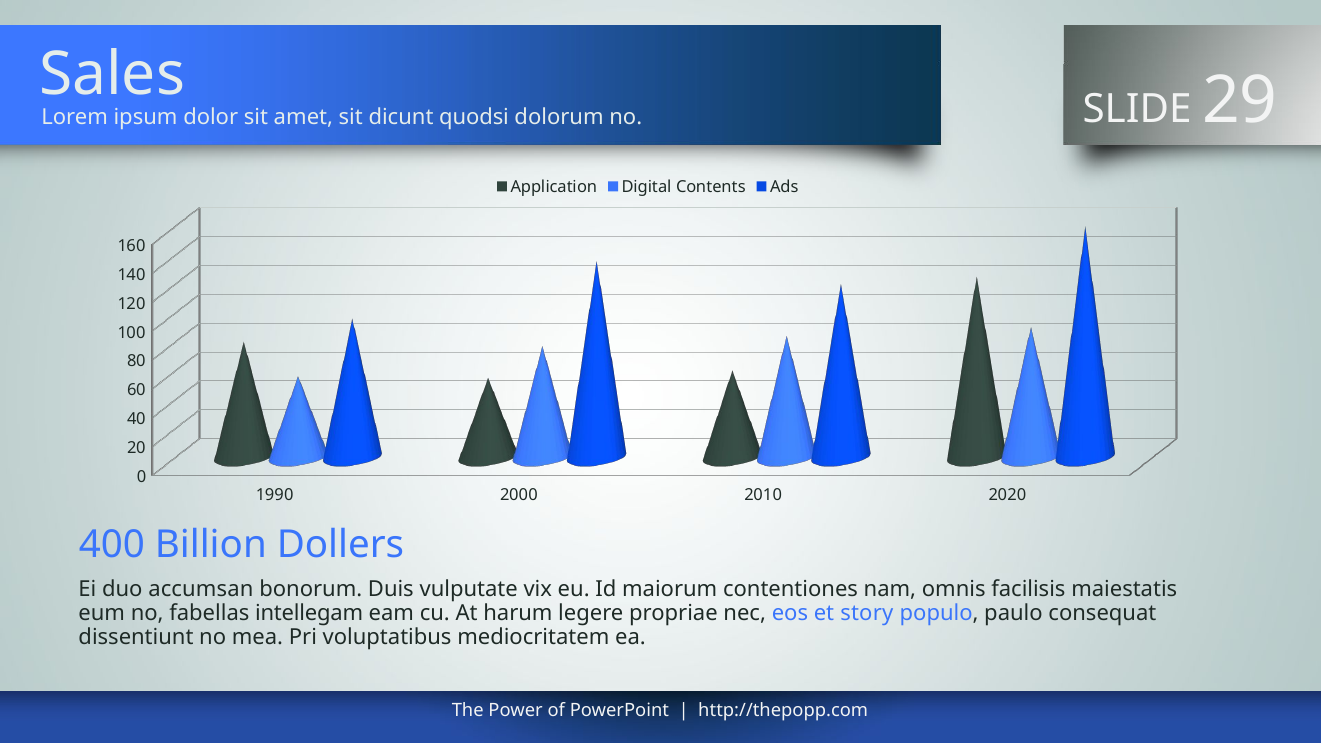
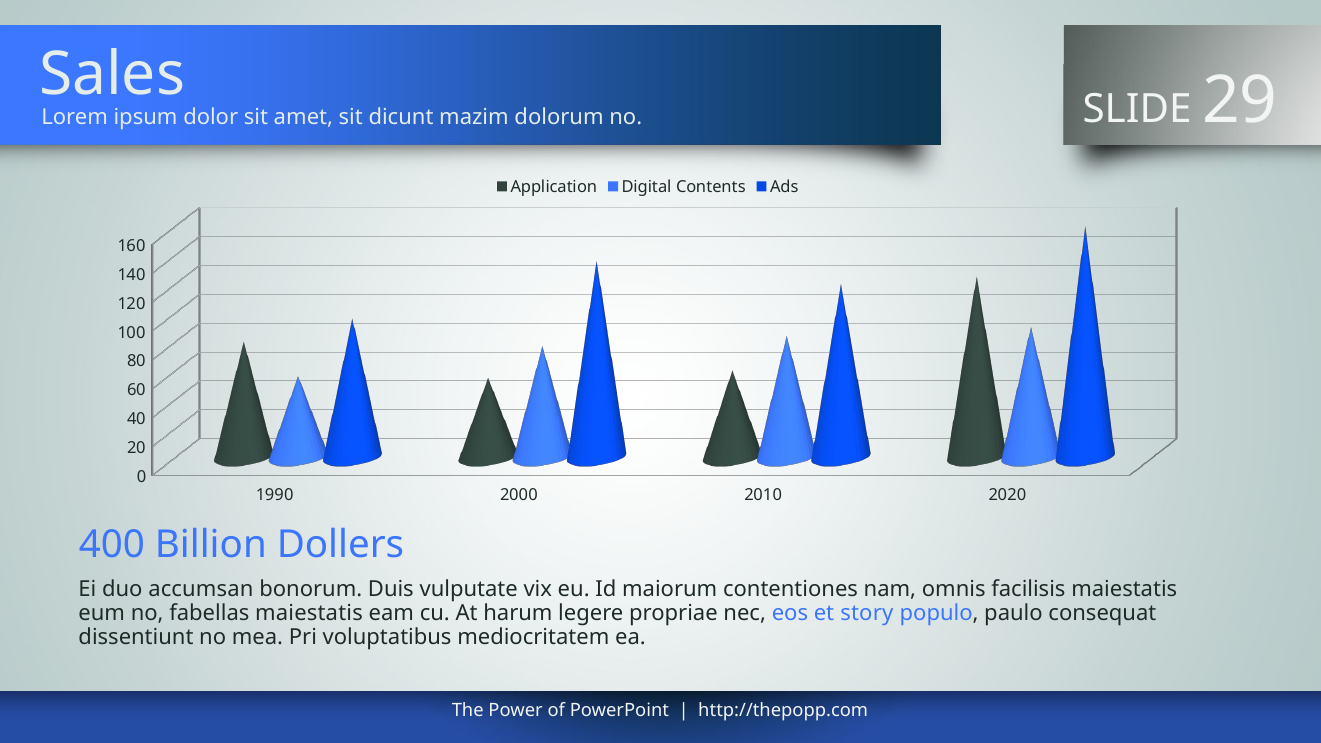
quodsi: quodsi -> mazim
fabellas intellegam: intellegam -> maiestatis
